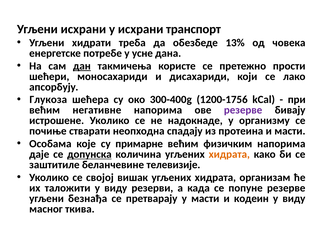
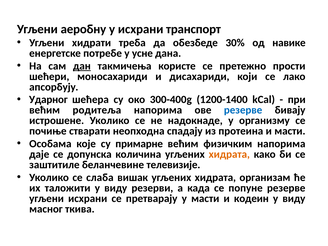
Угљени исхрани: исхрани -> аеробну
13%: 13% -> 30%
човека: човека -> навике
Глукоза: Глукоза -> Ударног
1200-1756: 1200-1756 -> 1200-1400
негативне: негативне -> родитеља
резерве at (243, 110) colour: purple -> blue
допунска underline: present -> none
својој: својој -> слаба
угљени безнађа: безнађа -> исхрани
